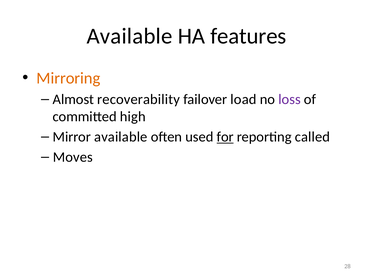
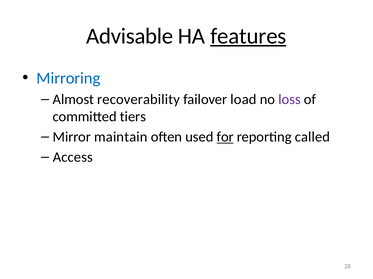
Available at (129, 36): Available -> Advisable
features underline: none -> present
Mirroring colour: orange -> blue
high: high -> tiers
Mirror available: available -> maintain
Moves: Moves -> Access
